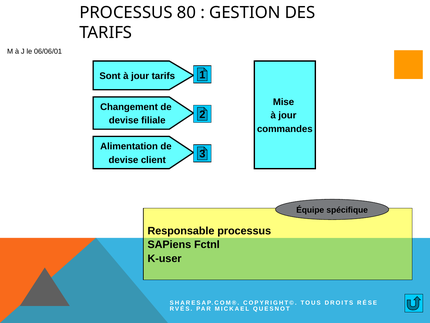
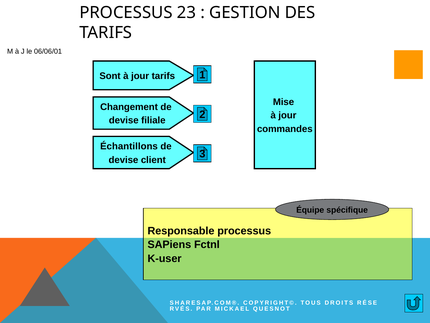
80: 80 -> 23
Alimentation: Alimentation -> Échantillons
